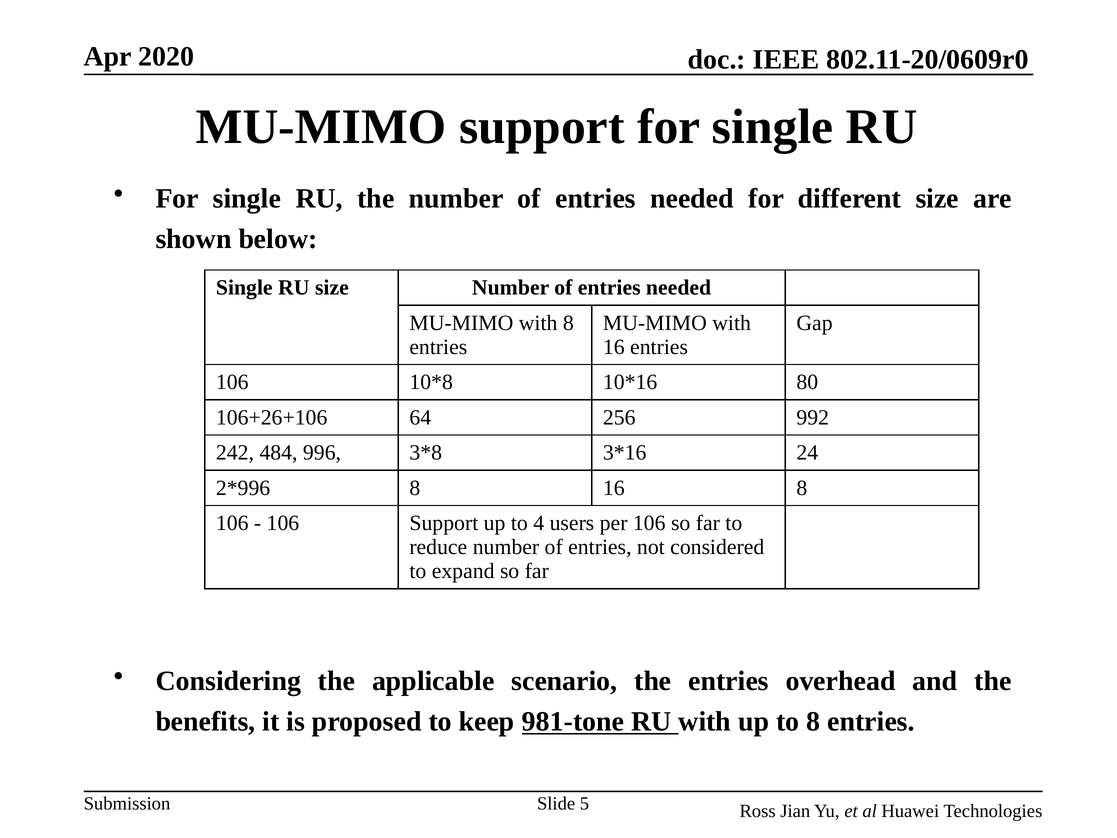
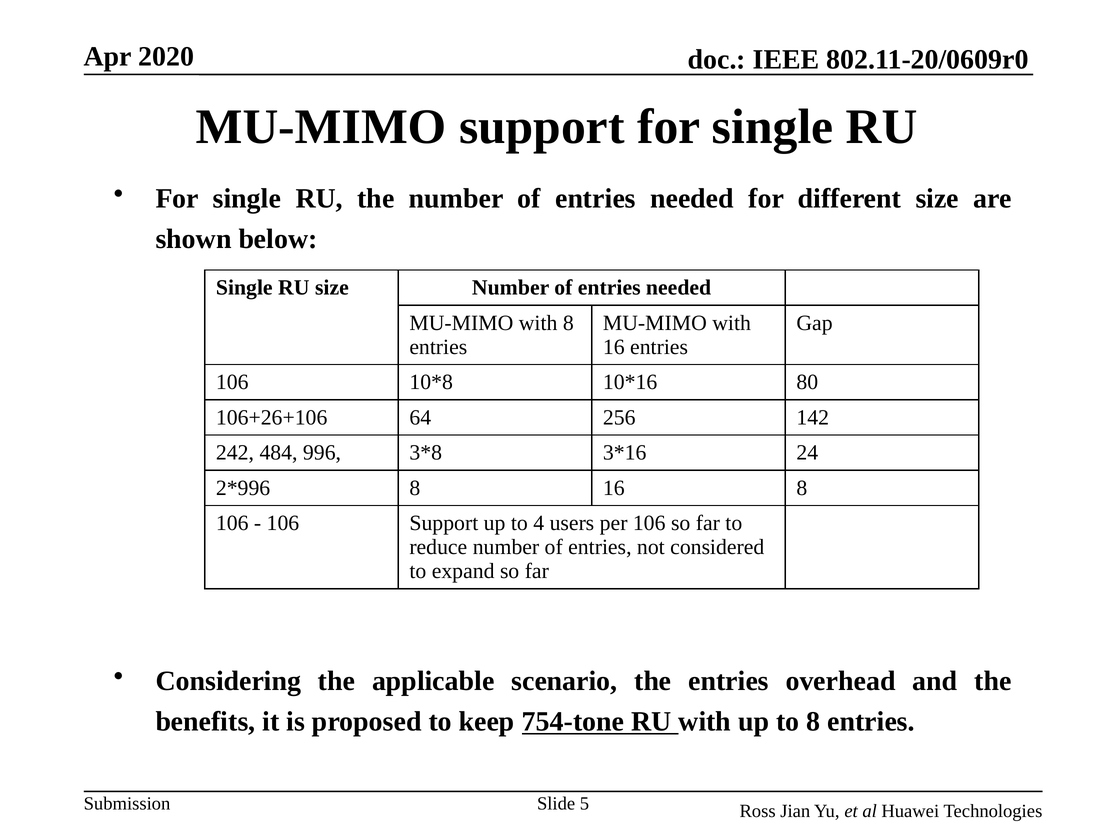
992: 992 -> 142
981-tone: 981-tone -> 754-tone
